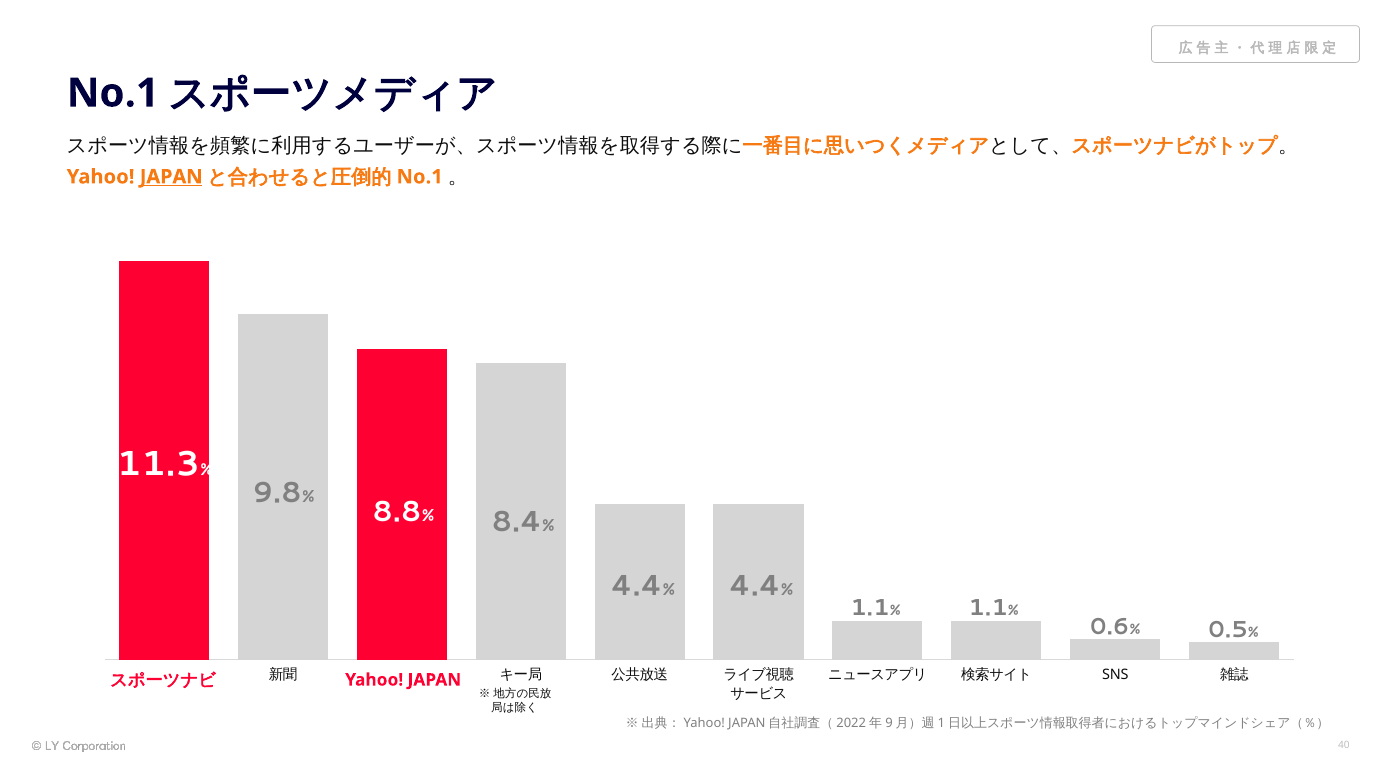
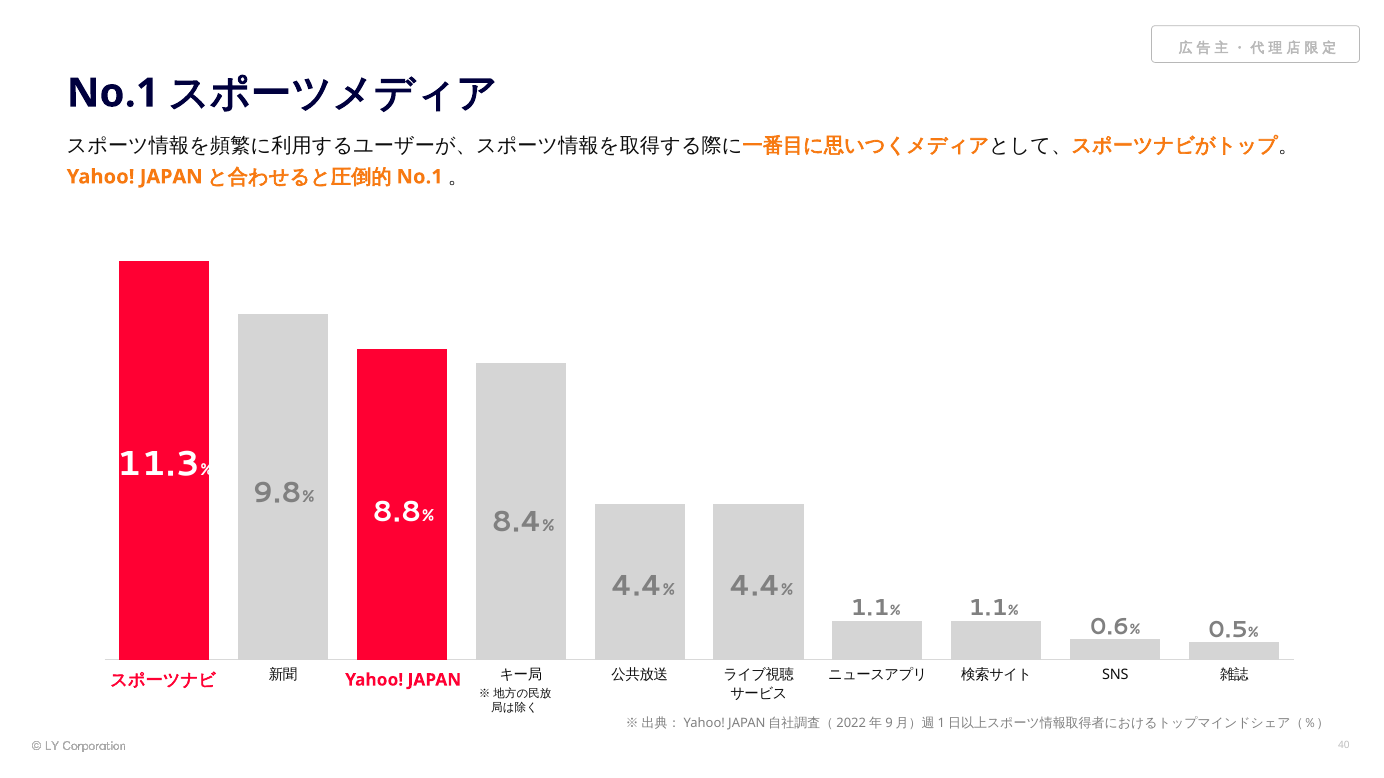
JAPAN at (171, 177) underline: present -> none
